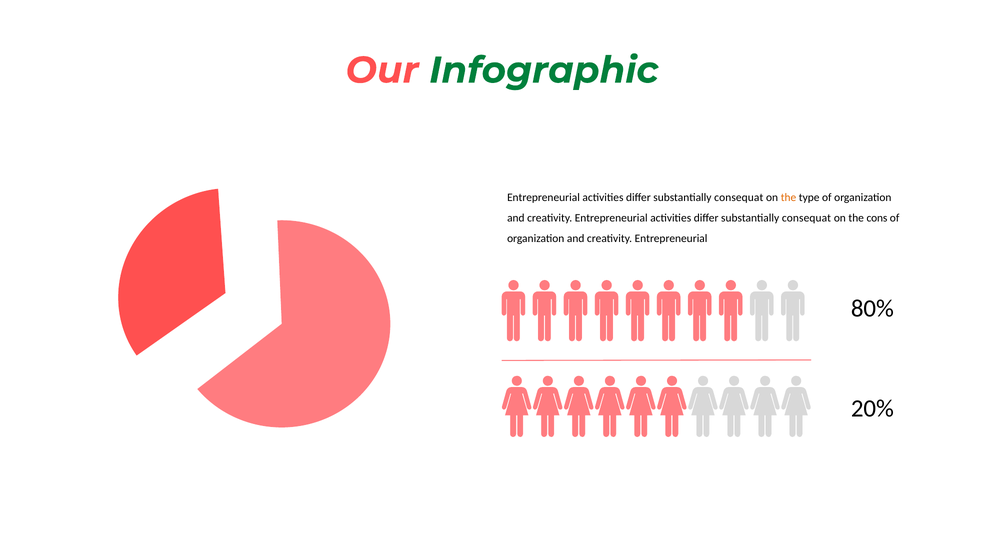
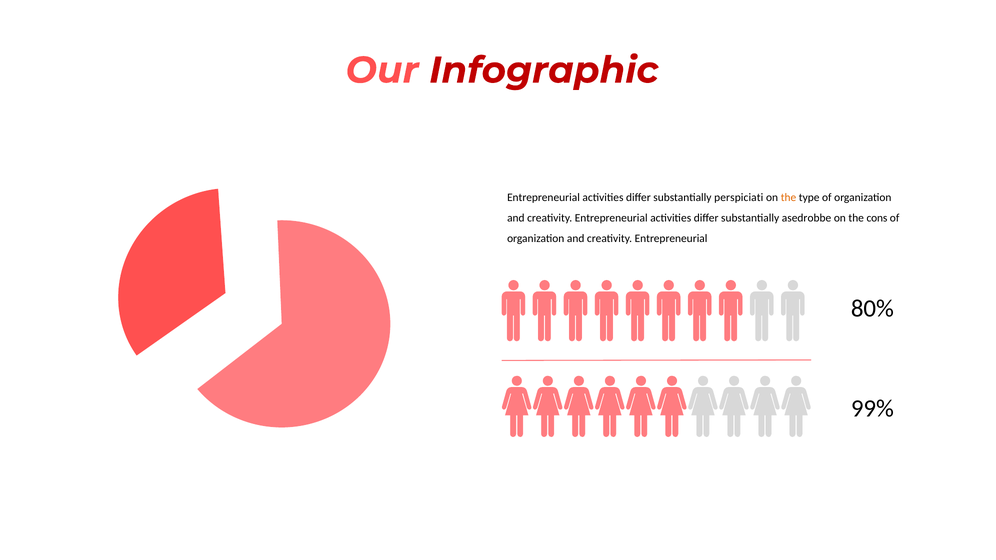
Infographic colour: green -> red
consequat at (739, 198): consequat -> perspiciati
consequat at (806, 218): consequat -> asedrobbe
20%: 20% -> 99%
